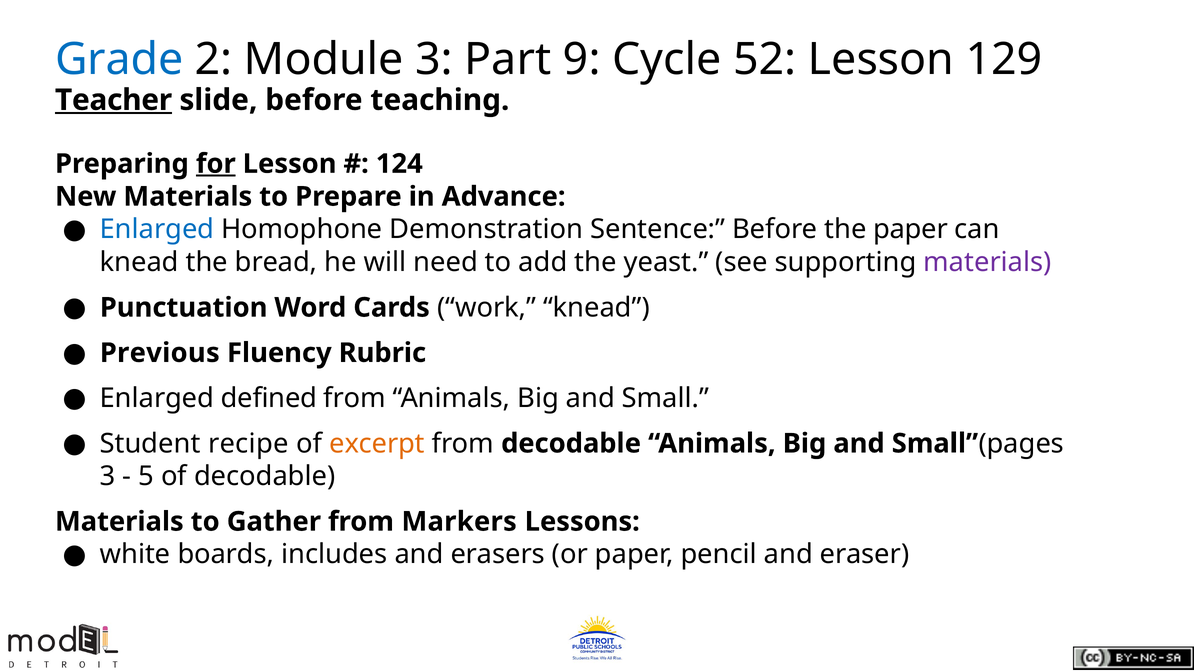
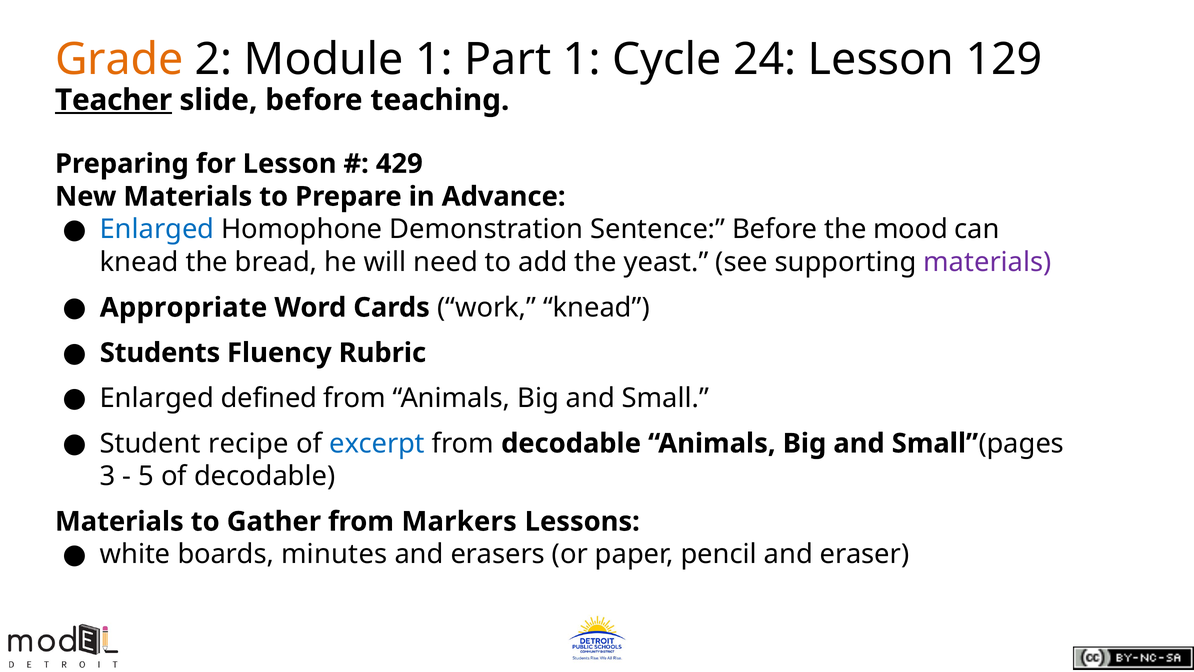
Grade colour: blue -> orange
Module 3: 3 -> 1
Part 9: 9 -> 1
52: 52 -> 24
for underline: present -> none
124: 124 -> 429
the paper: paper -> mood
Punctuation: Punctuation -> Appropriate
Previous: Previous -> Students
excerpt colour: orange -> blue
includes: includes -> minutes
